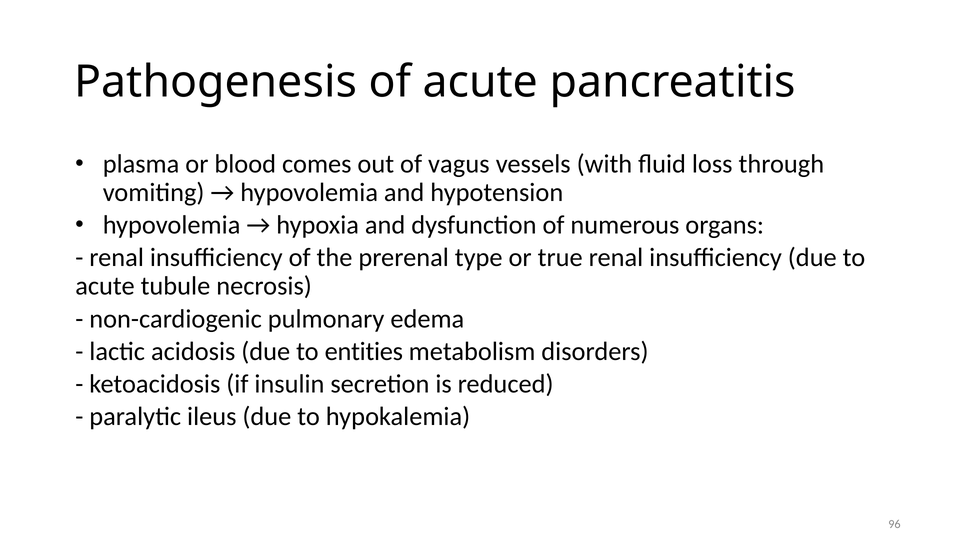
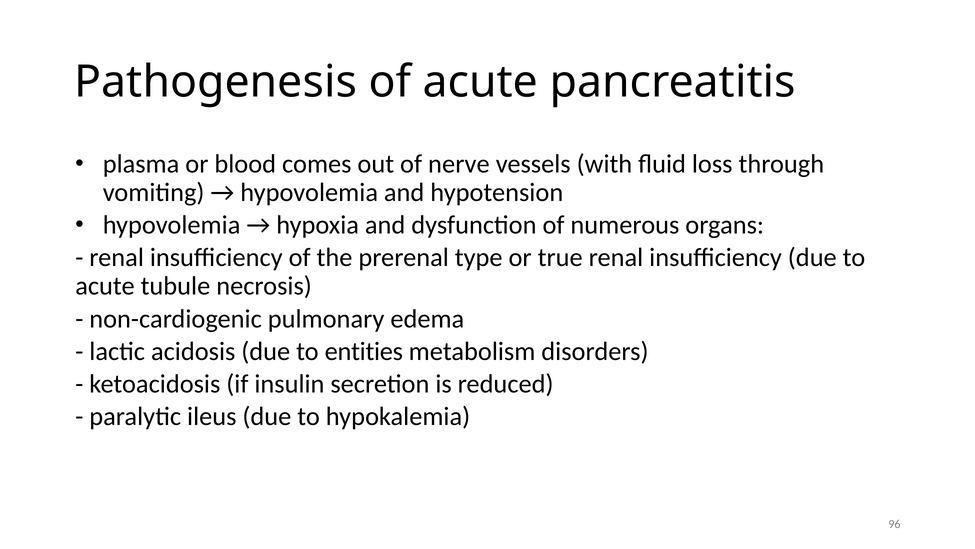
vagus: vagus -> nerve
